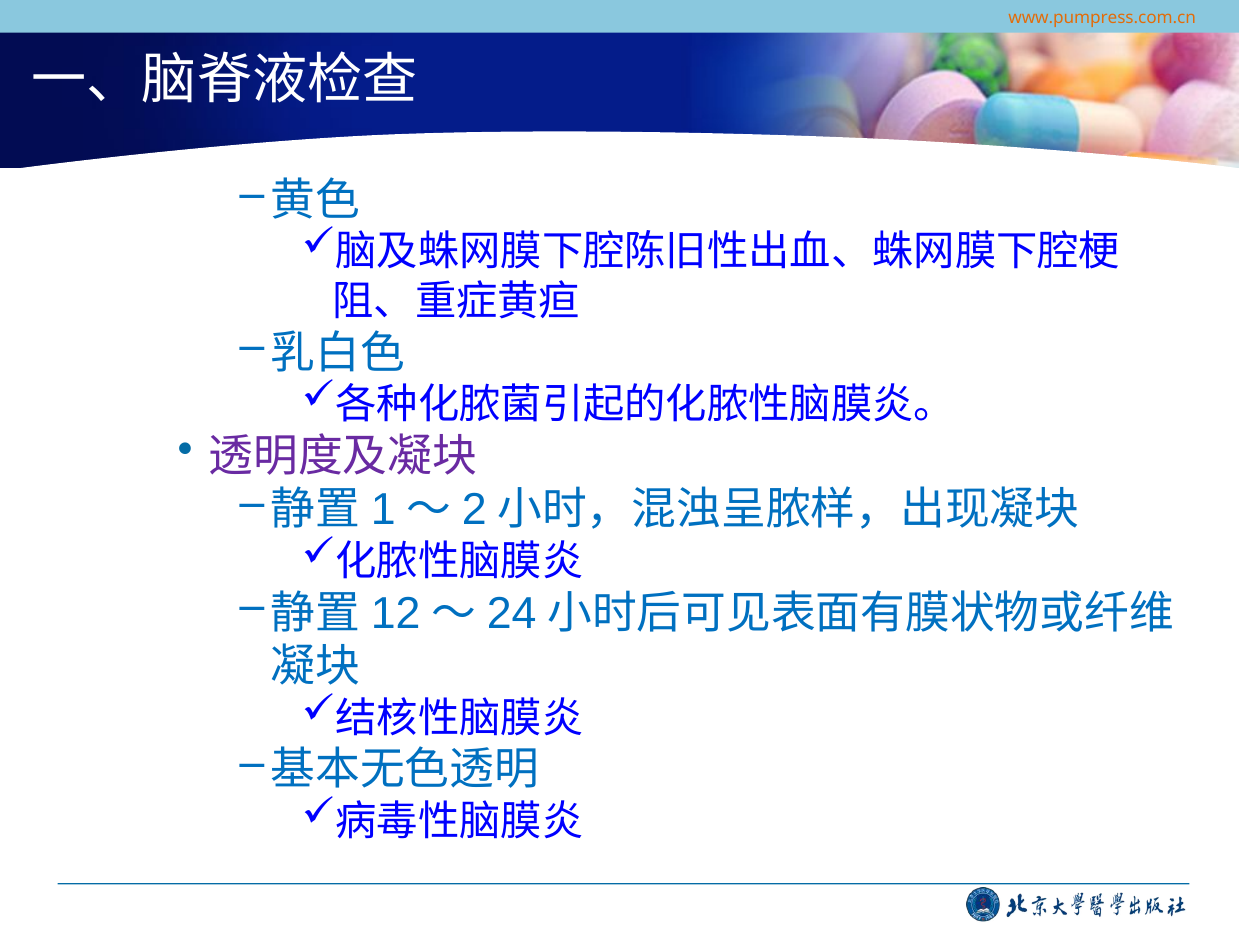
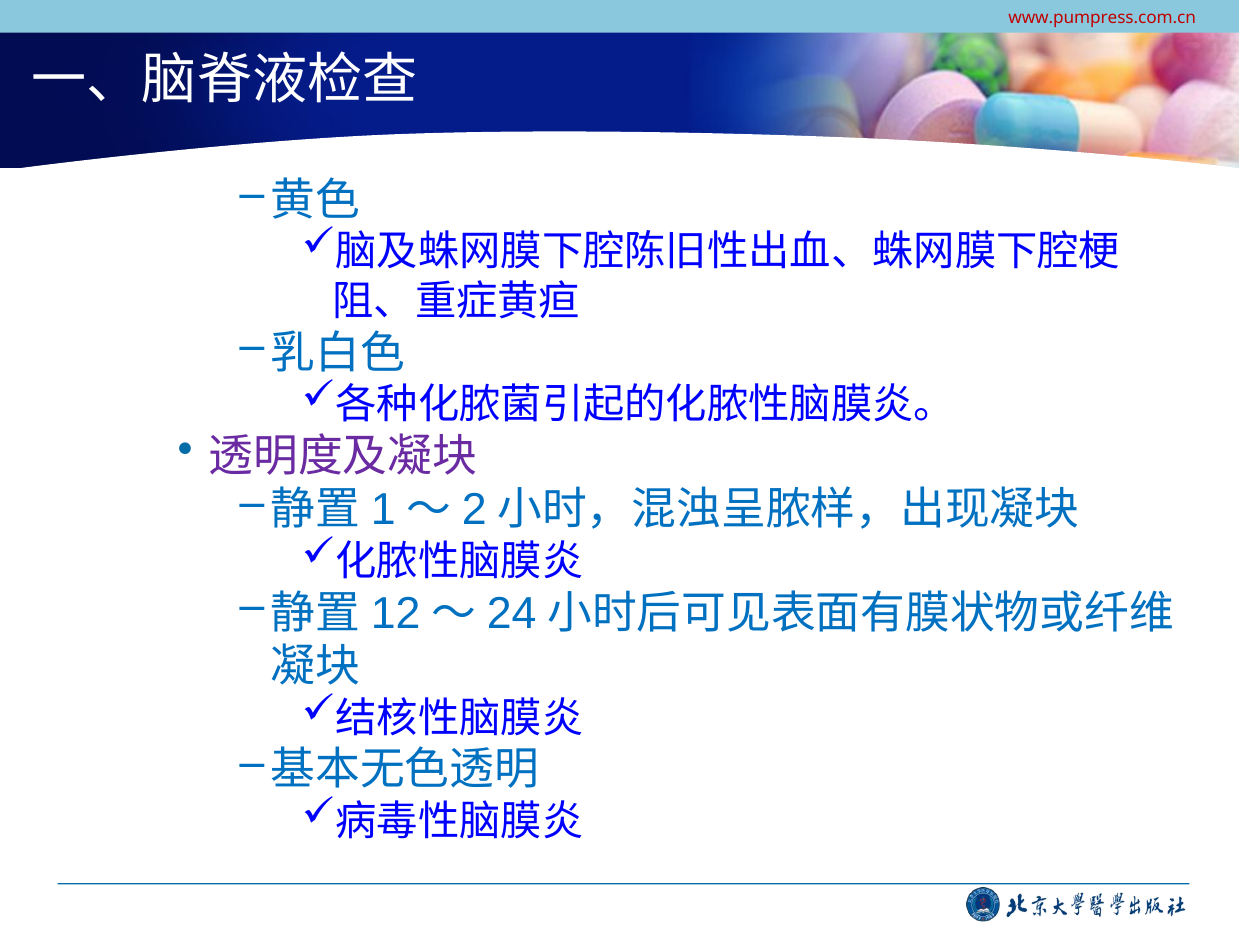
www.pumpress.com.cn colour: orange -> red
